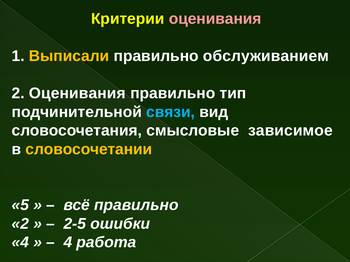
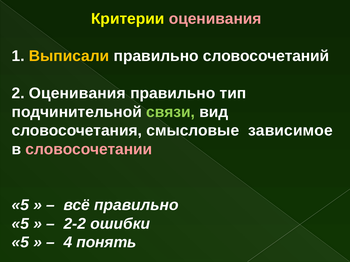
обслуживанием: обслуживанием -> словосочетаний
связи colour: light blue -> light green
словосочетании colour: yellow -> pink
2 at (20, 224): 2 -> 5
2-5: 2-5 -> 2-2
4 at (20, 243): 4 -> 5
работа: работа -> понять
